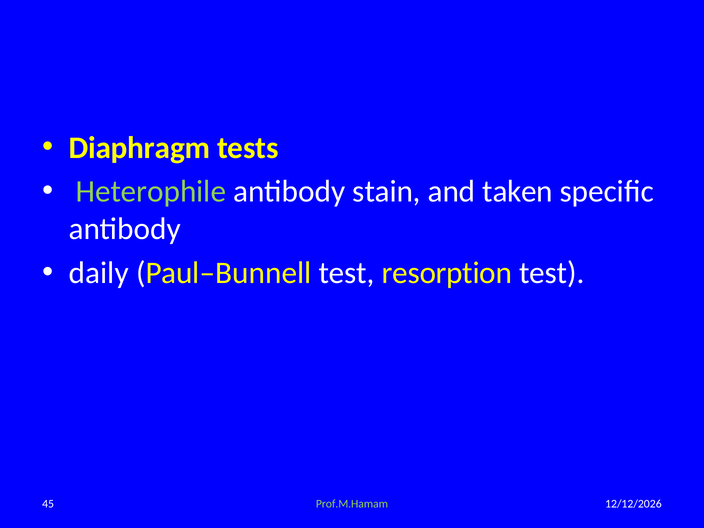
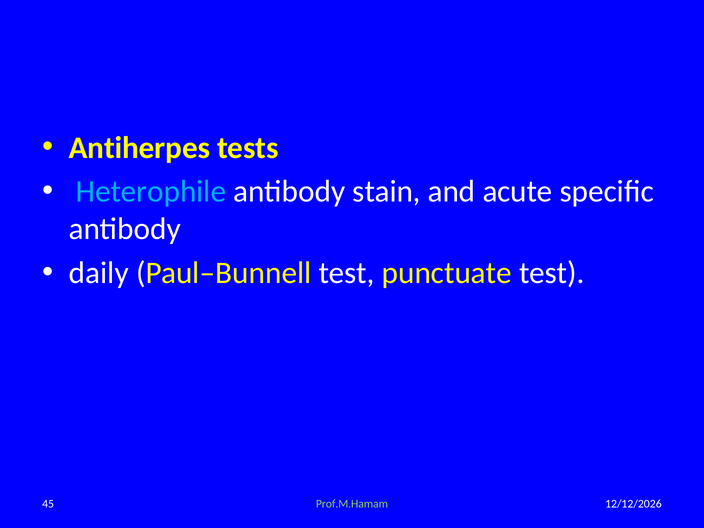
Diaphragm: Diaphragm -> Antiherpes
Heterophile colour: light green -> light blue
taken: taken -> acute
resorption: resorption -> punctuate
